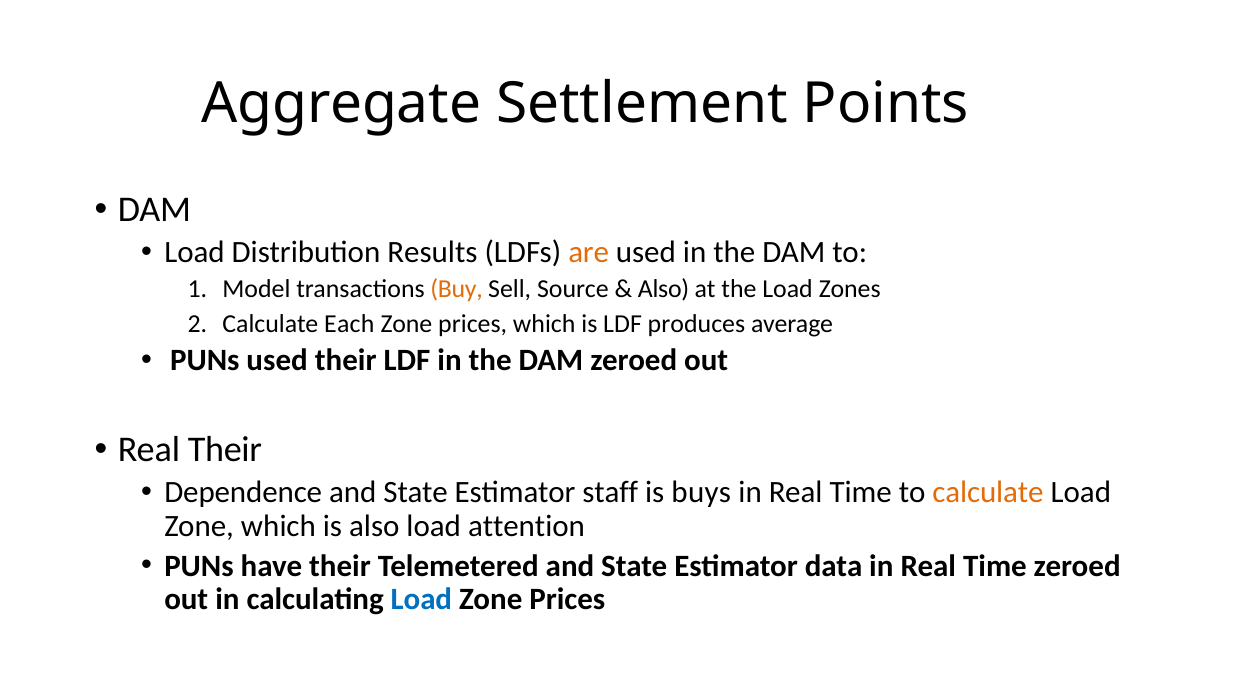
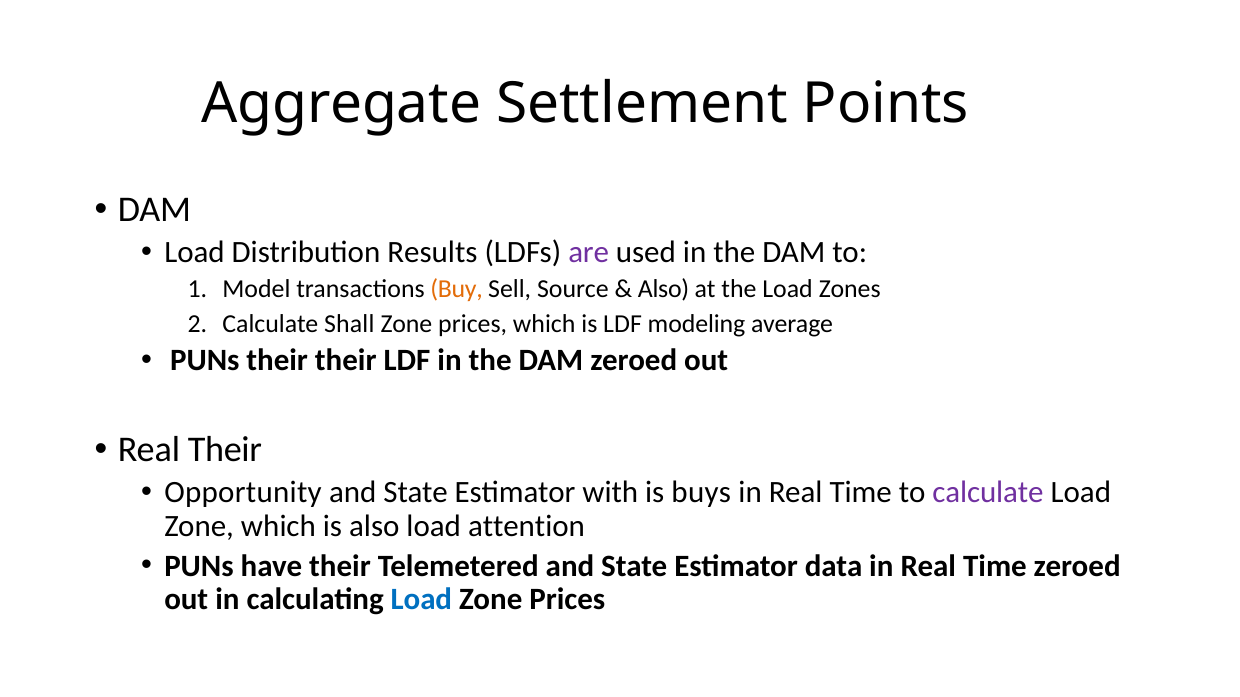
are colour: orange -> purple
Each: Each -> Shall
produces: produces -> modeling
PUNs used: used -> their
Dependence: Dependence -> Opportunity
staff: staff -> with
calculate at (988, 493) colour: orange -> purple
